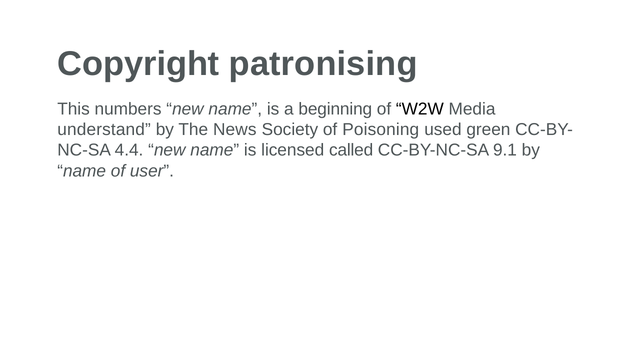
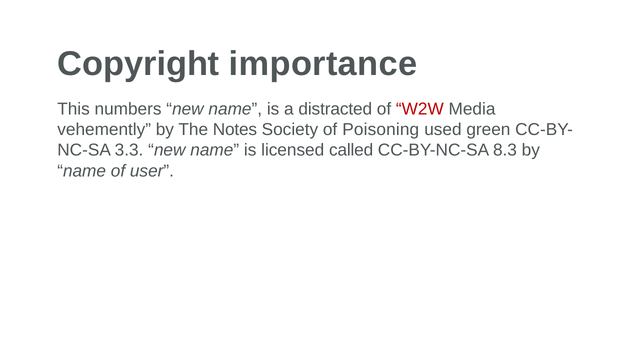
patronising: patronising -> importance
beginning: beginning -> distracted
W2W colour: black -> red
understand: understand -> vehemently
News: News -> Notes
4.4: 4.4 -> 3.3
9.1: 9.1 -> 8.3
